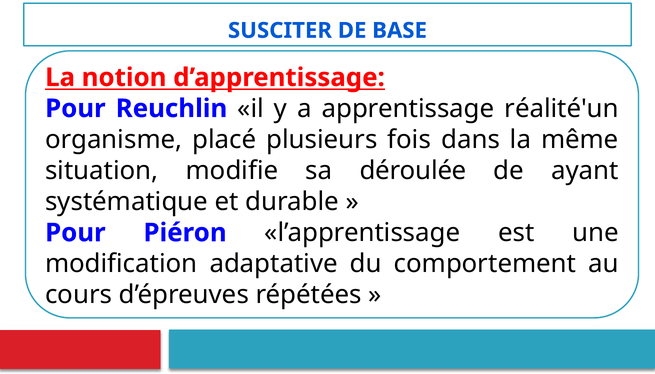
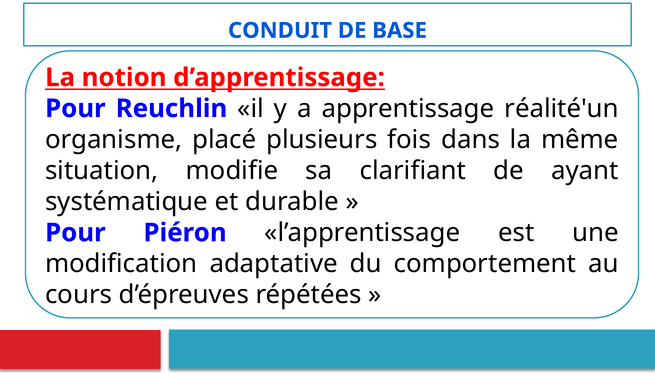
SUSCITER: SUSCITER -> CONDUIT
déroulée: déroulée -> clarifiant
